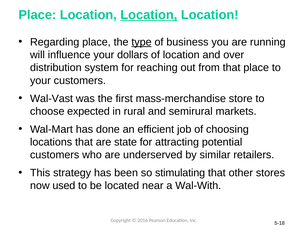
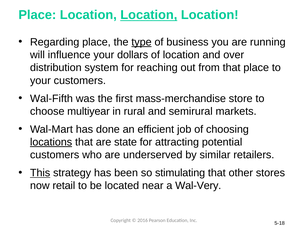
Wal-Vast: Wal-Vast -> Wal-Fifth
expected: expected -> multiyear
locations underline: none -> present
This underline: none -> present
used: used -> retail
Wal-With: Wal-With -> Wal-Very
